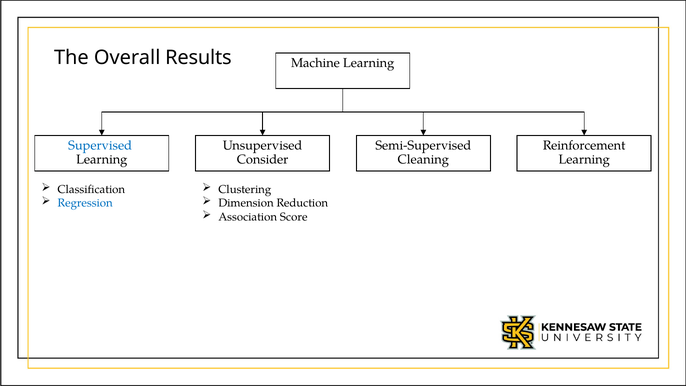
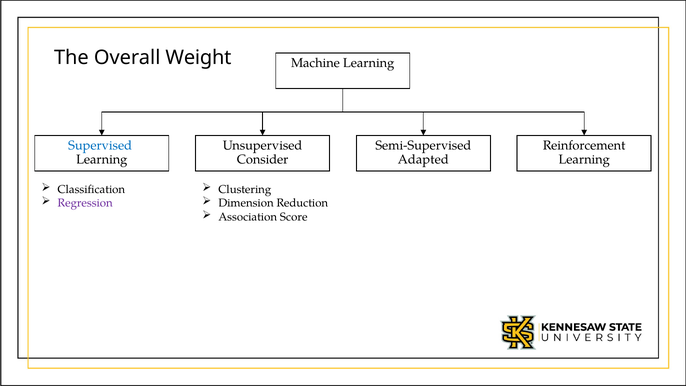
Results: Results -> Weight
Cleaning: Cleaning -> Adapted
Regression colour: blue -> purple
